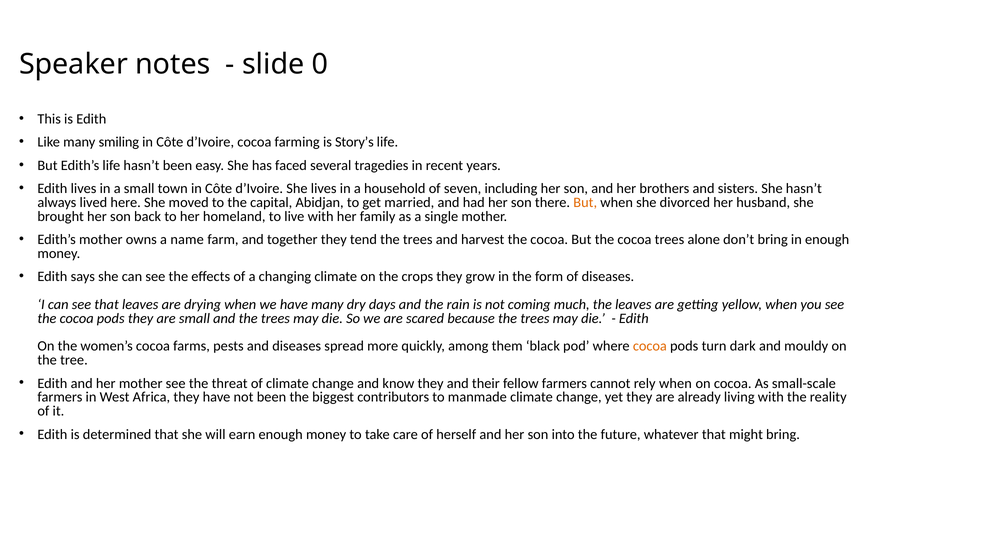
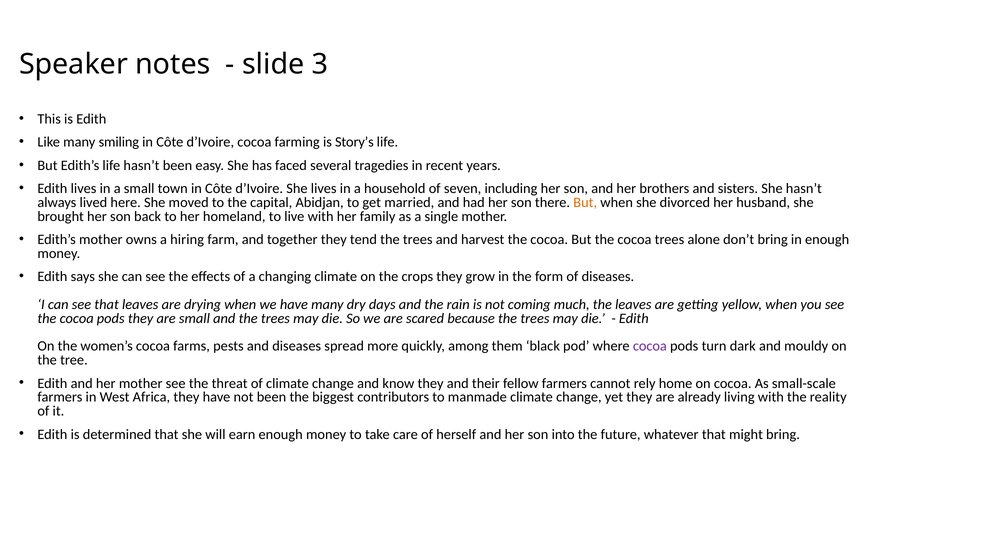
0: 0 -> 3
name: name -> hiring
cocoa at (650, 347) colour: orange -> purple
rely when: when -> home
